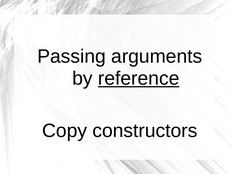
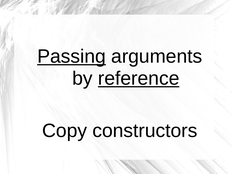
Passing underline: none -> present
